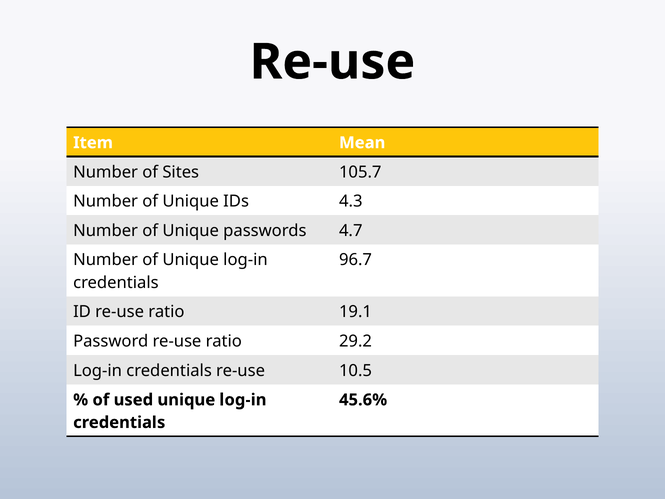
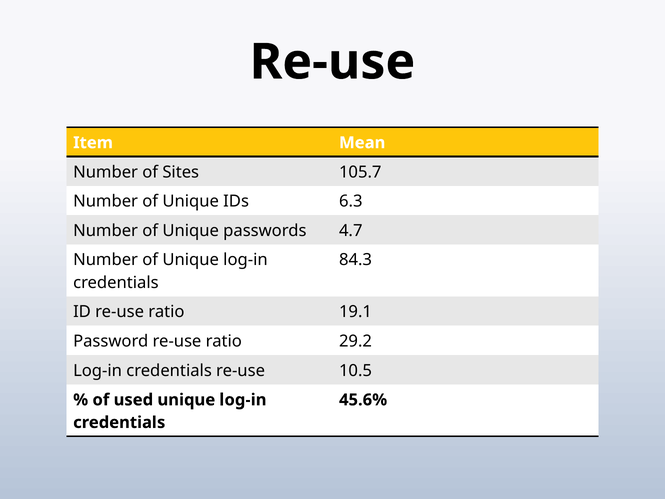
4.3: 4.3 -> 6.3
96.7: 96.7 -> 84.3
